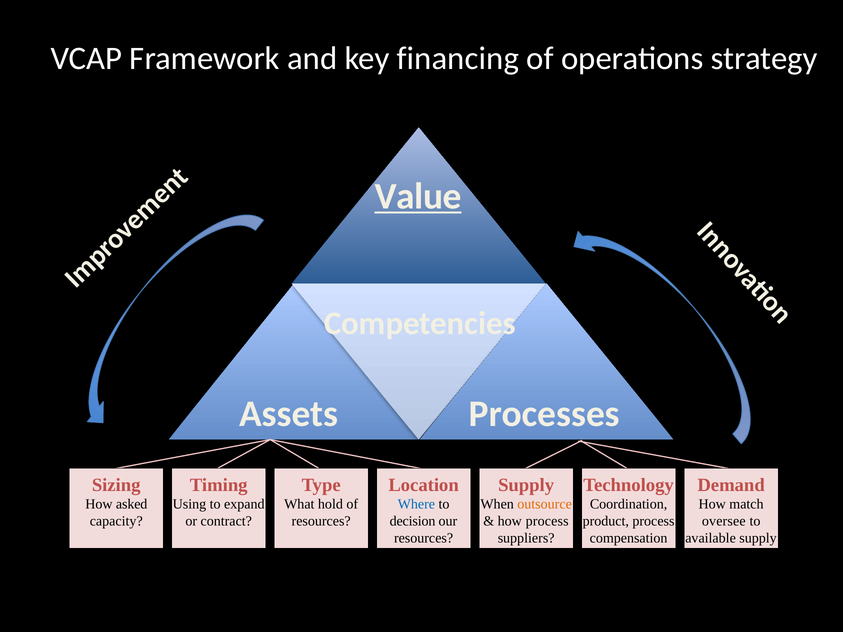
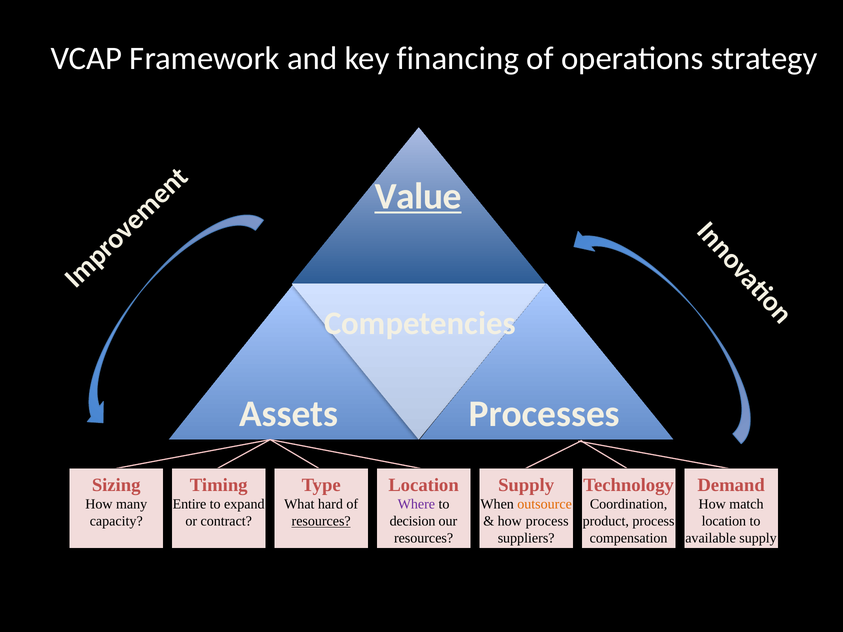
asked: asked -> many
Using: Using -> Entire
hold: hold -> hard
Where colour: blue -> purple
resources at (321, 521) underline: none -> present
oversee at (724, 521): oversee -> location
